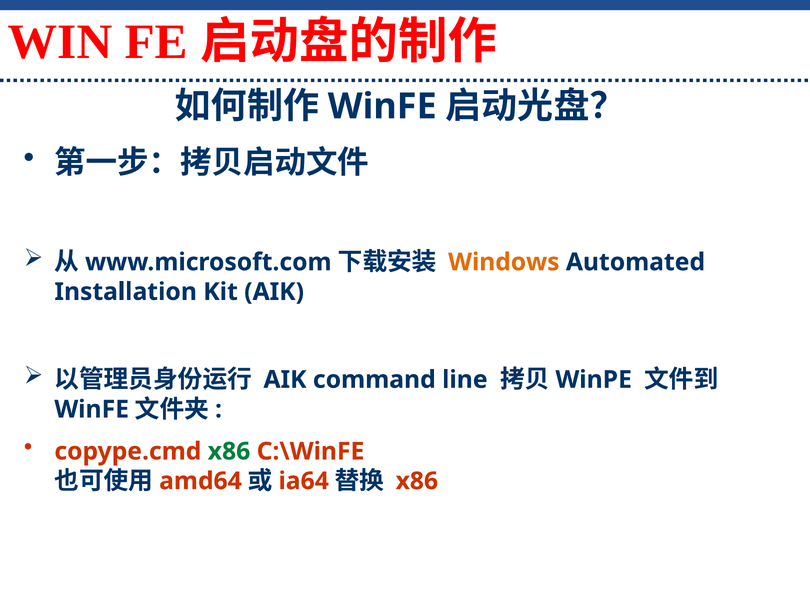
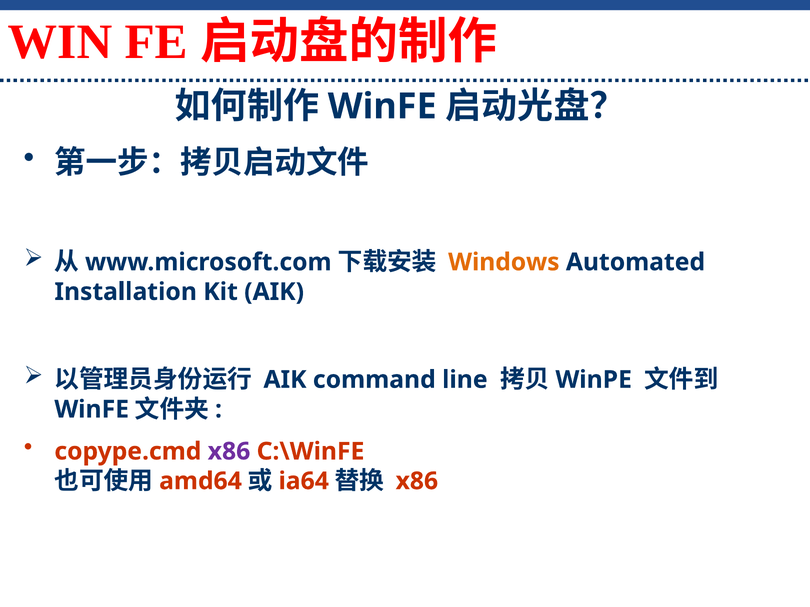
x86 at (229, 452) colour: green -> purple
